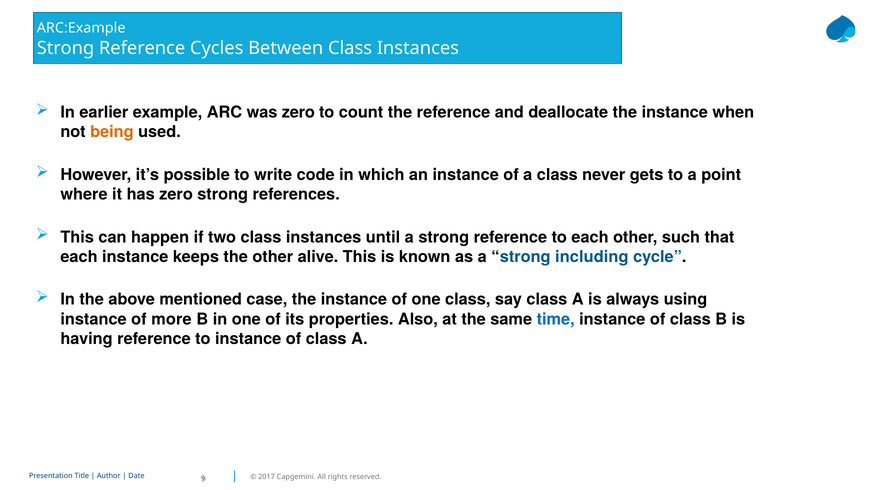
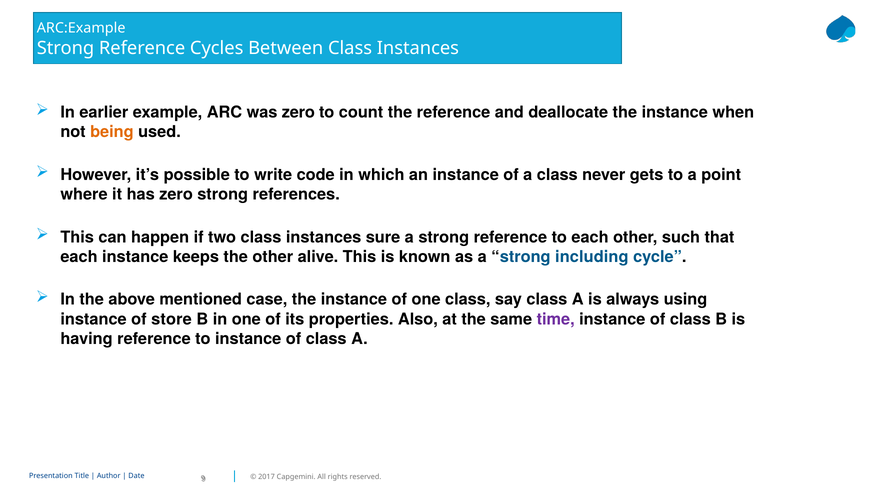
until: until -> sure
more: more -> store
time colour: blue -> purple
